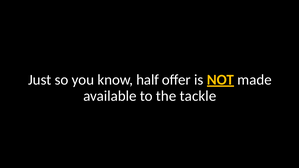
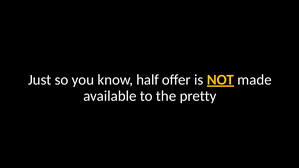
tackle: tackle -> pretty
